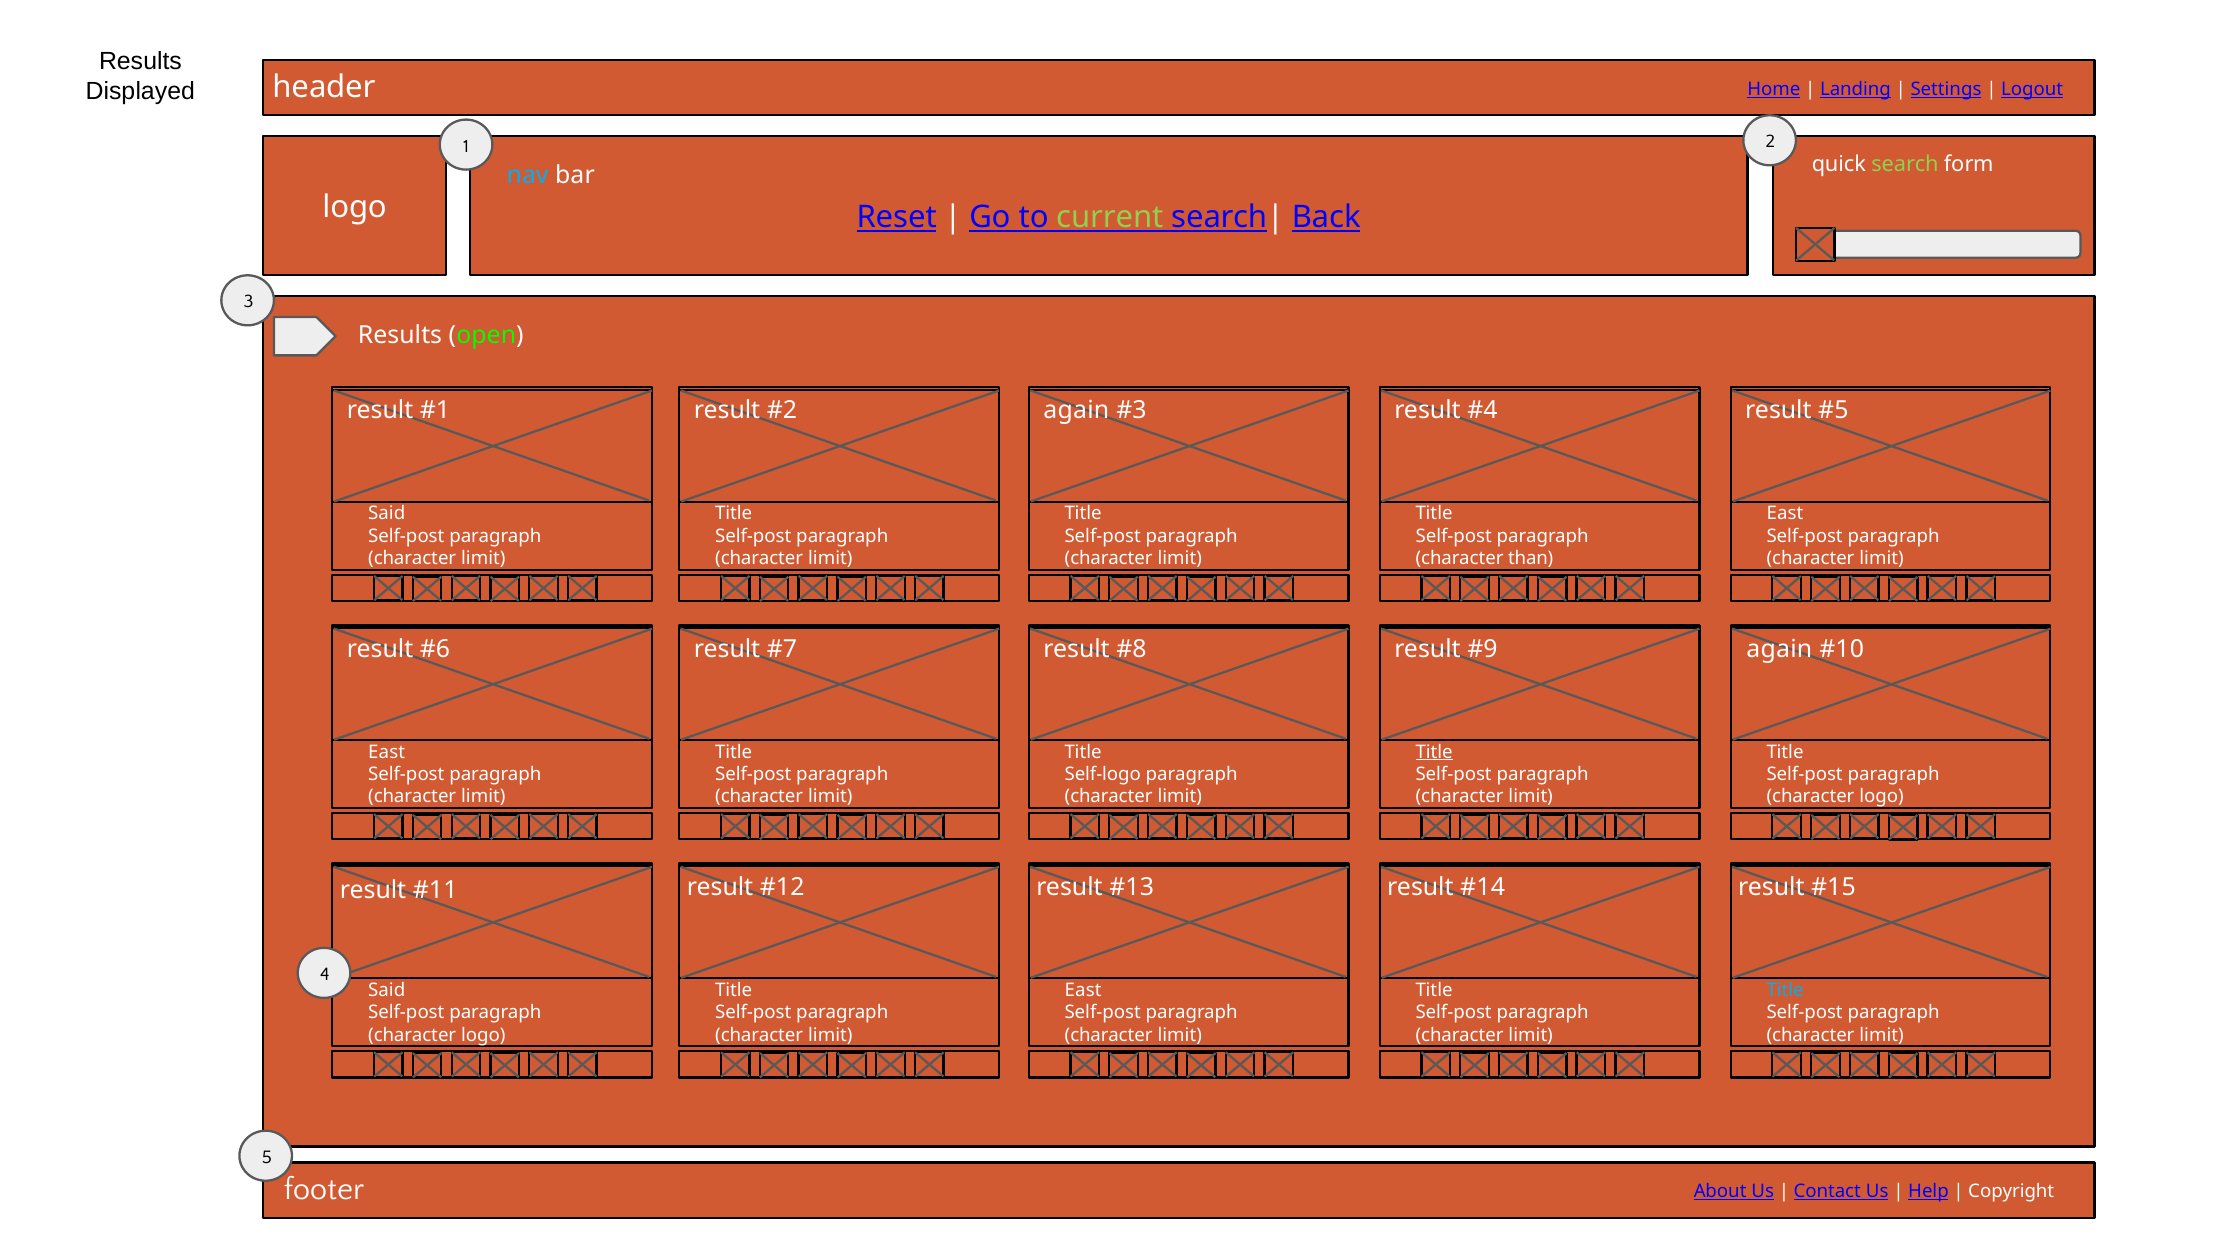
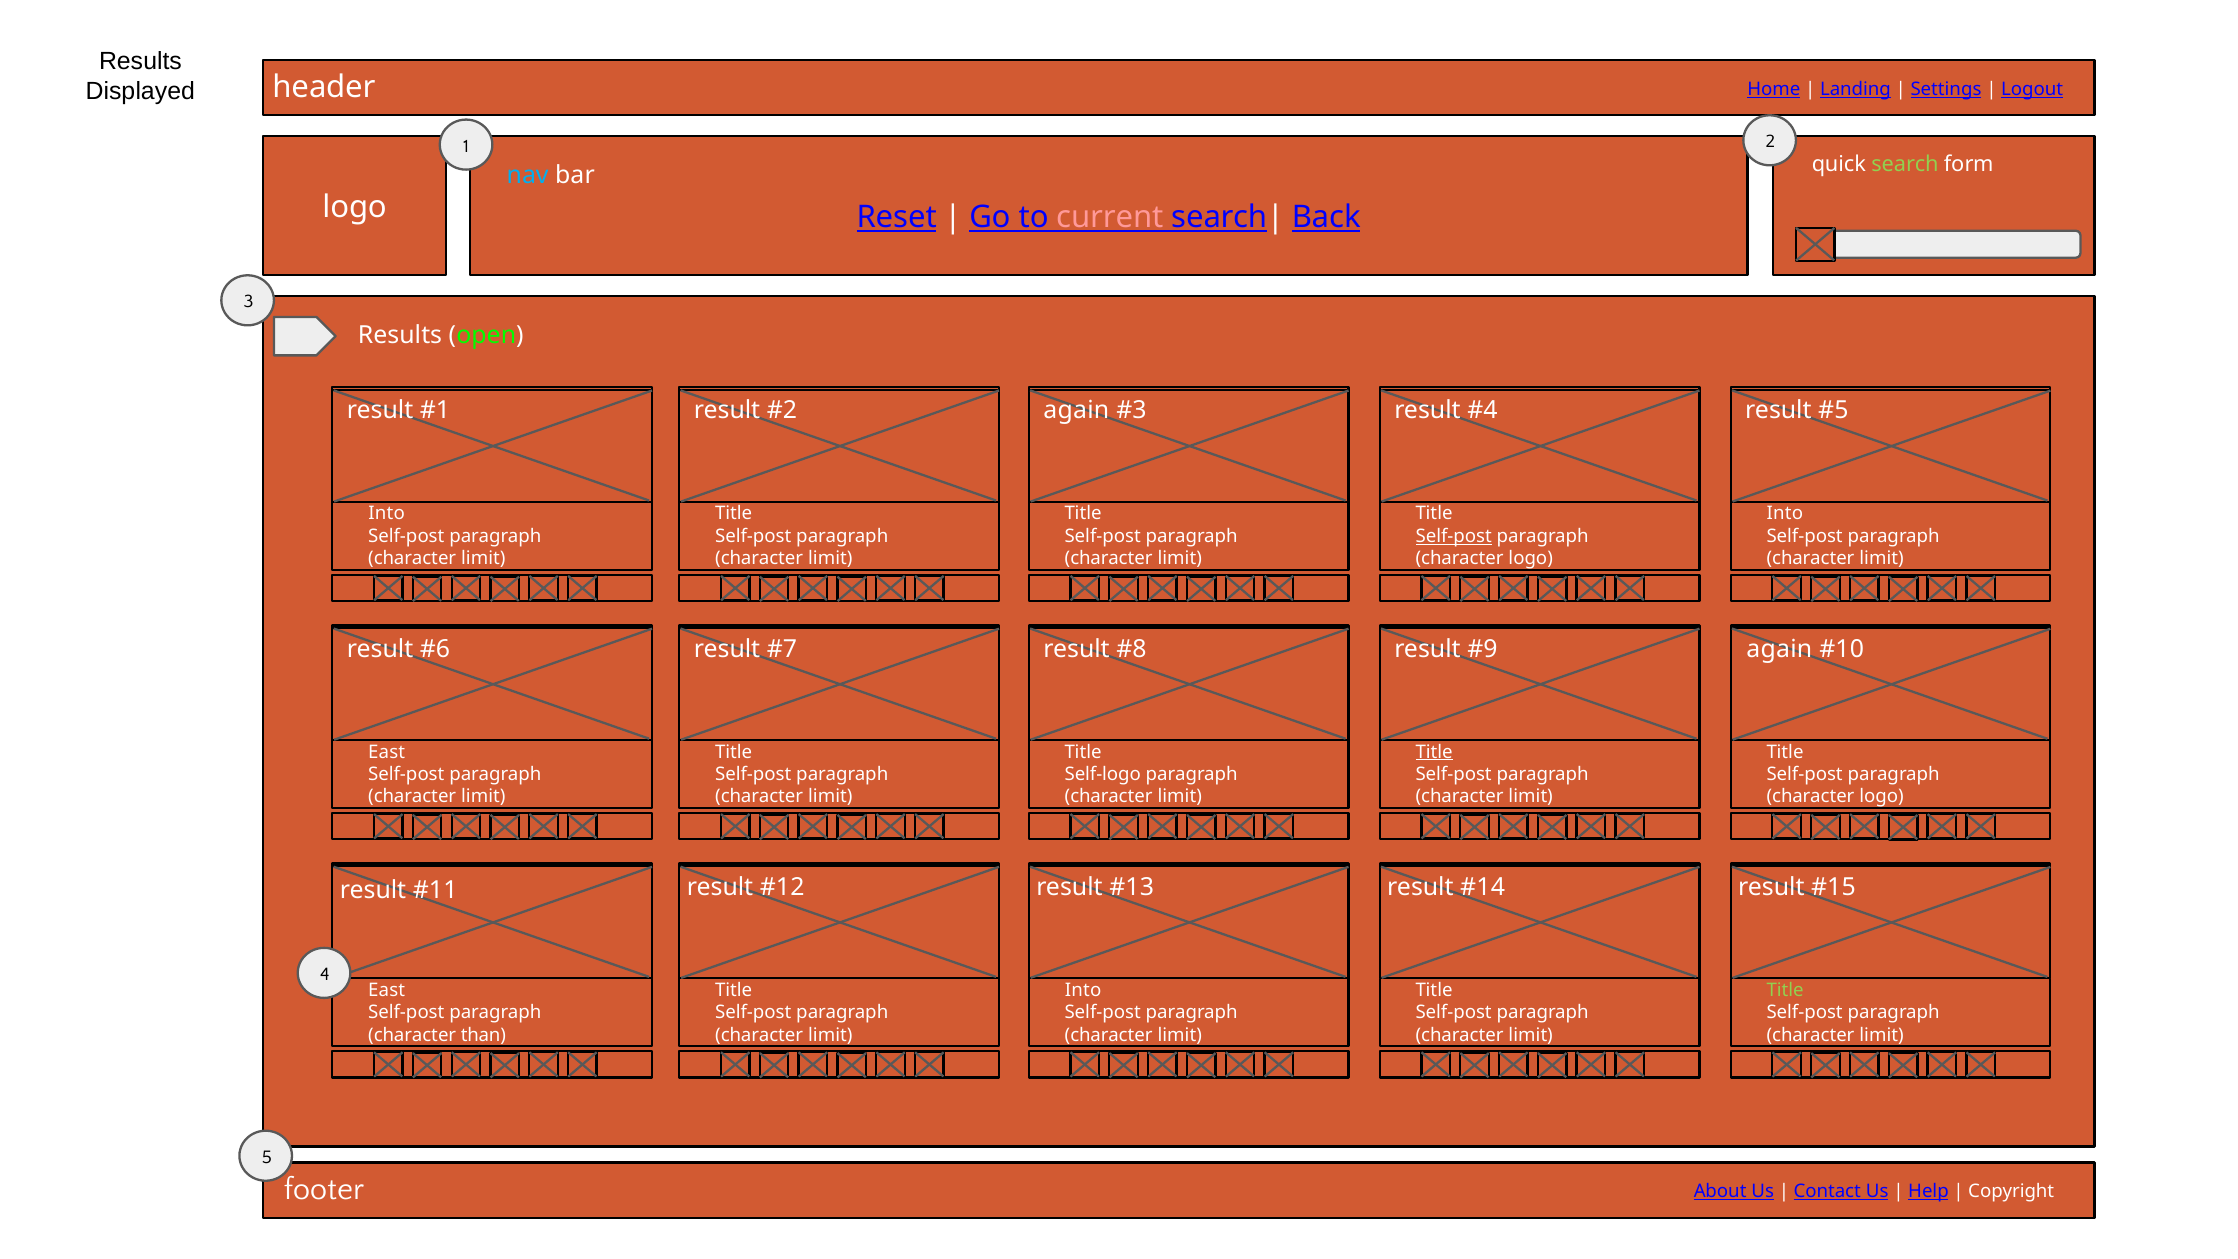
current colour: light green -> pink
Said at (387, 514): Said -> Into
East at (1785, 514): East -> Into
Self-post at (1454, 536) underline: none -> present
than at (1531, 558): than -> logo
Said at (387, 990): Said -> East
East at (1083, 990): East -> Into
Title at (1785, 990) colour: light blue -> light green
logo at (483, 1035): logo -> than
